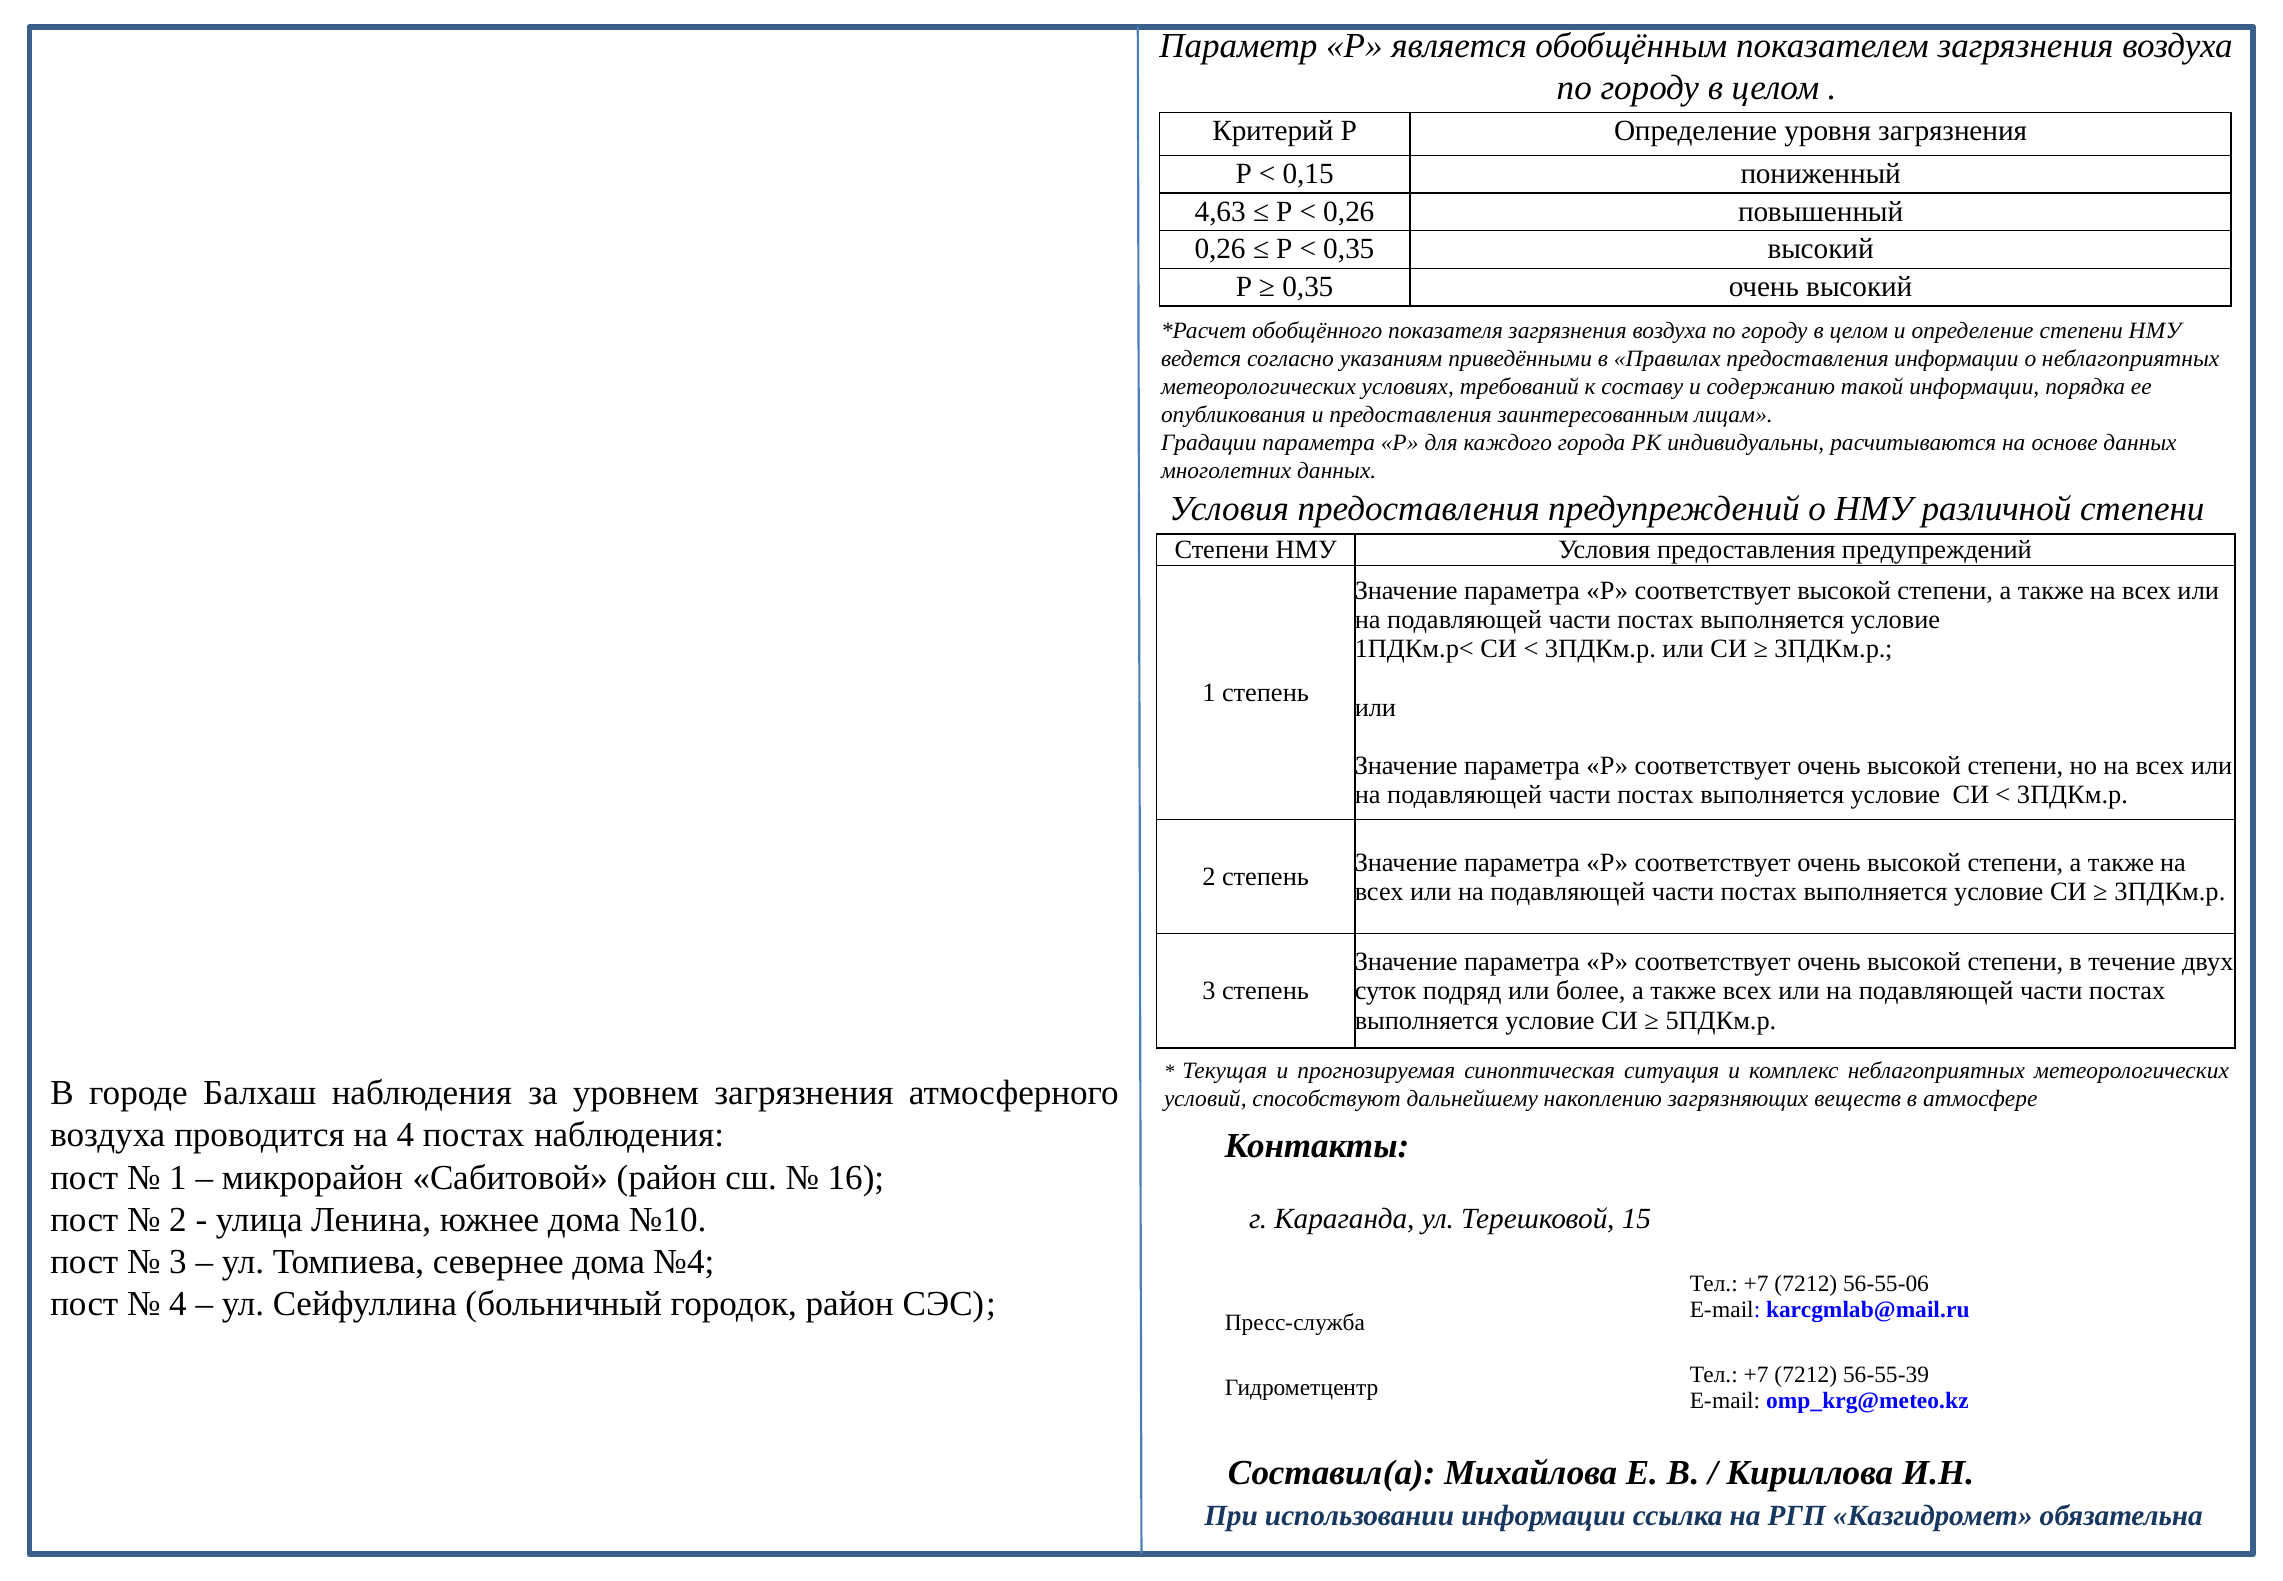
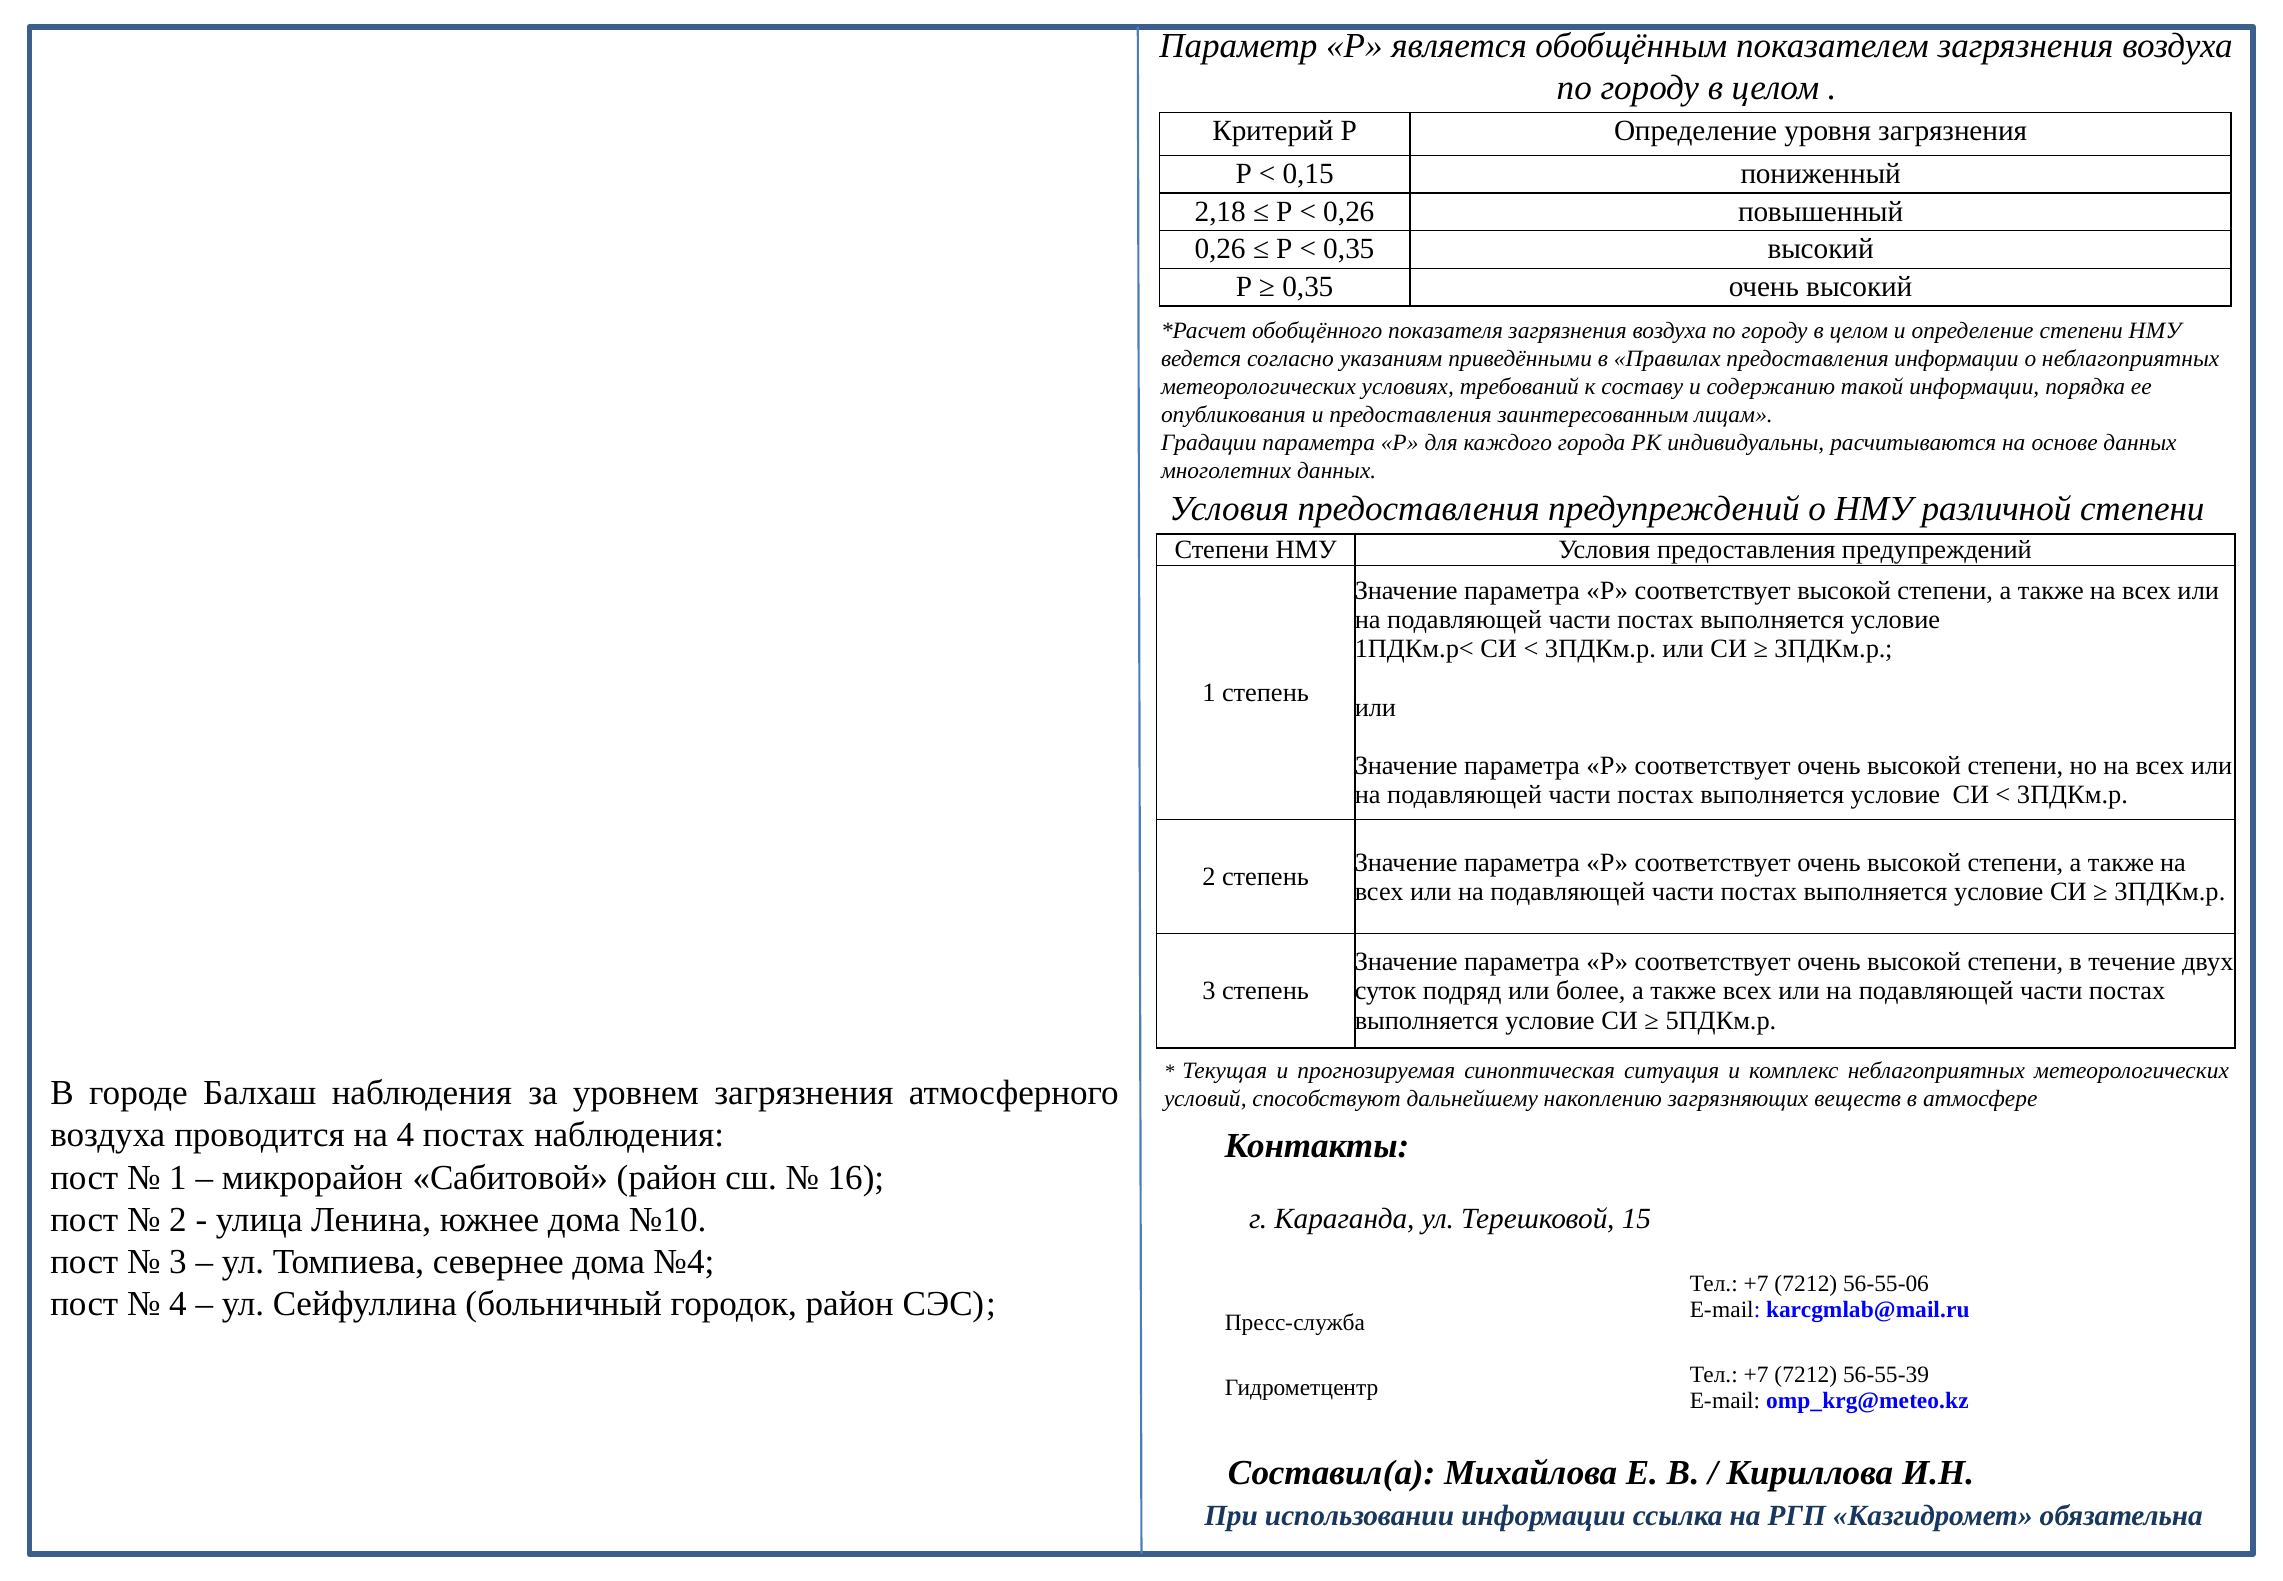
4,63: 4,63 -> 2,18
